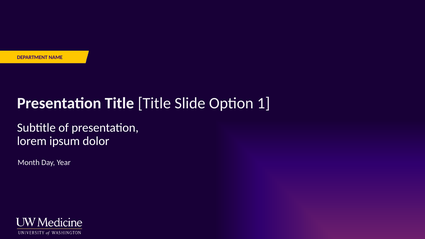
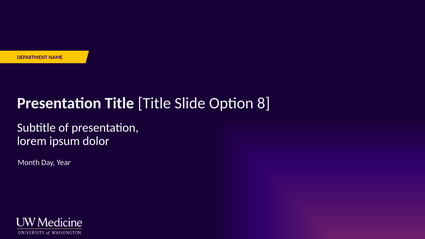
1: 1 -> 8
